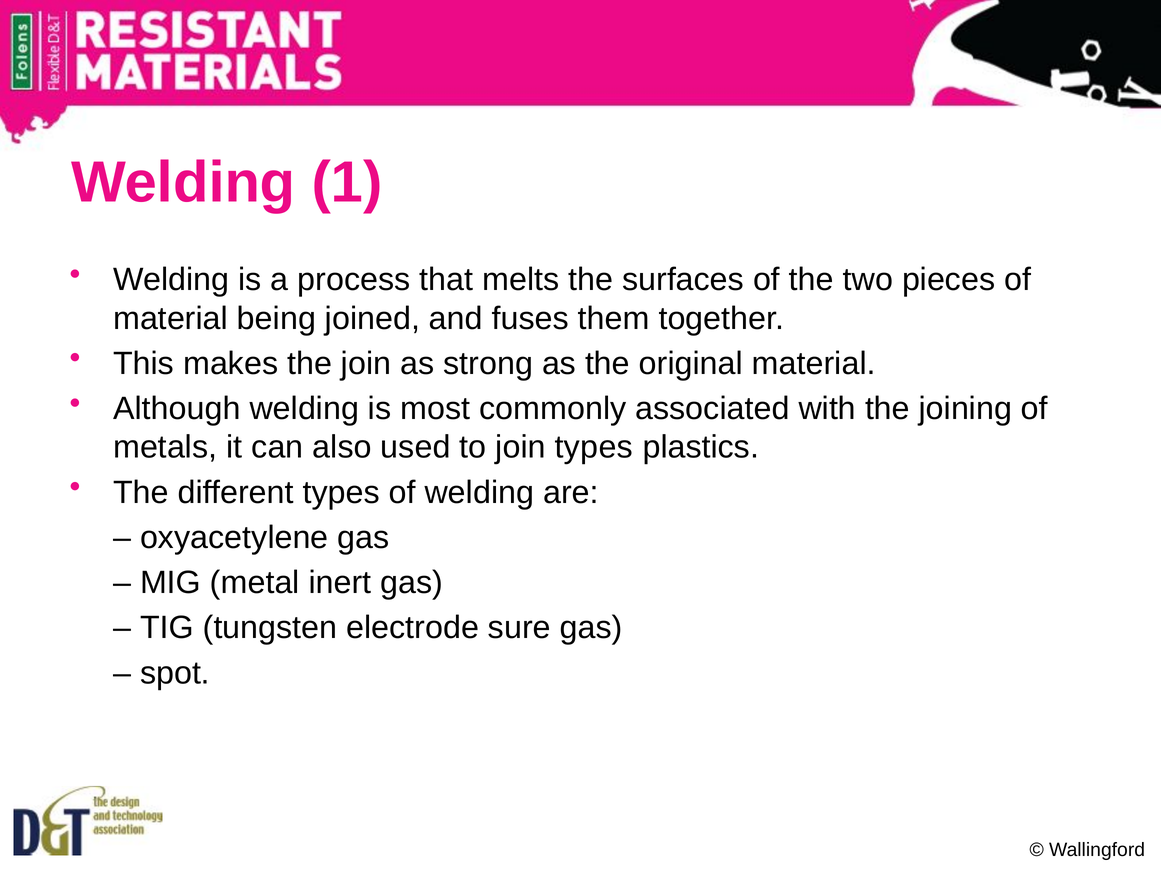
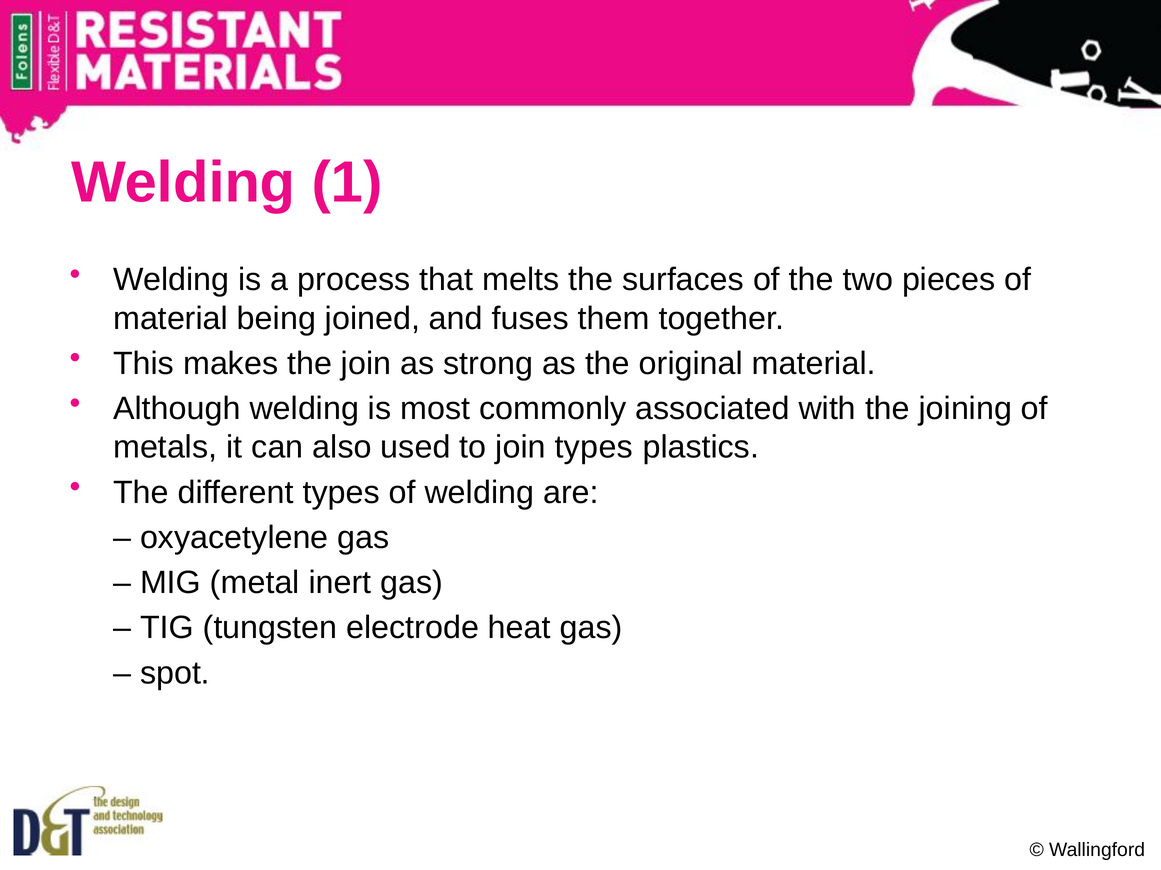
sure: sure -> heat
